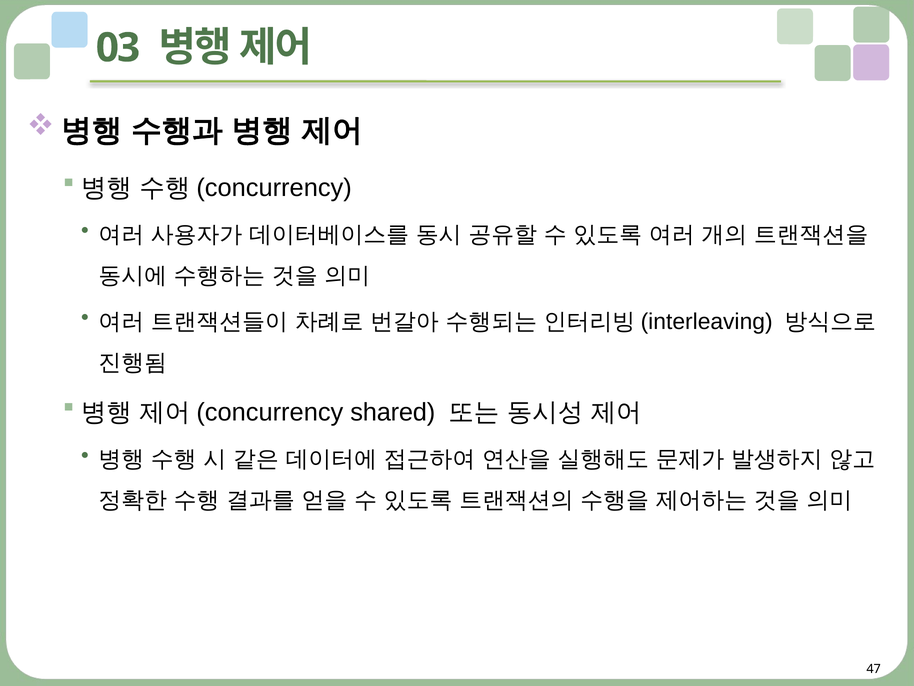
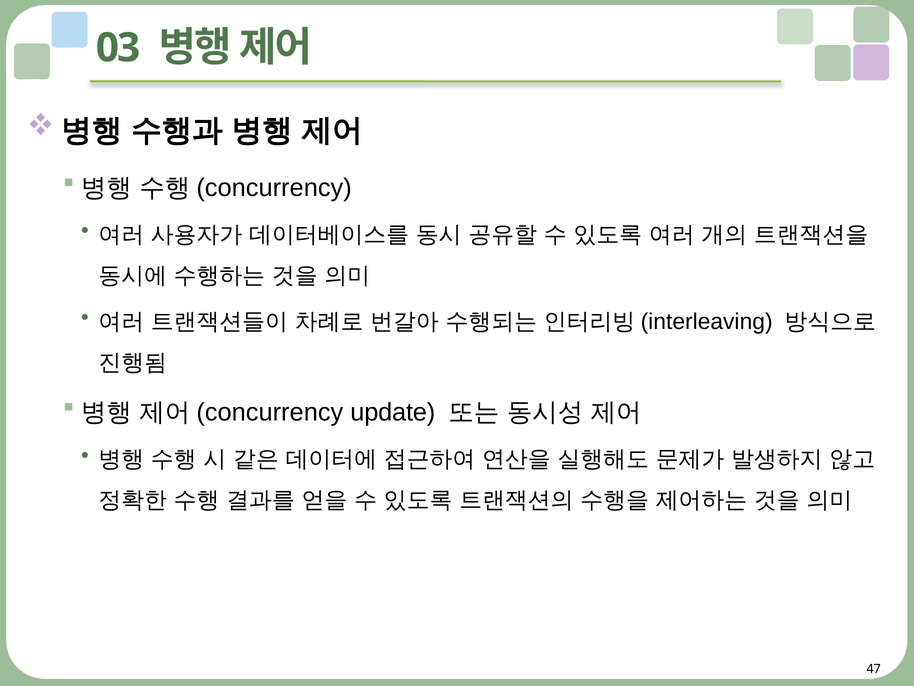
shared: shared -> update
